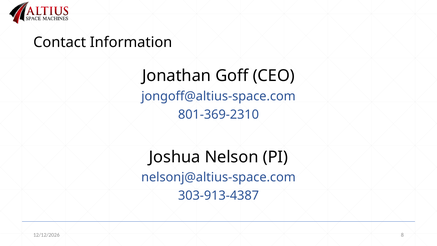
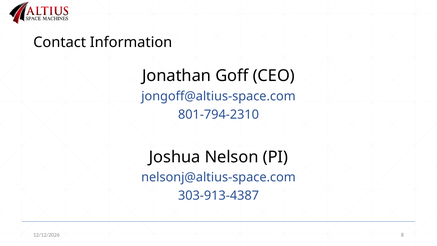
801-369-2310: 801-369-2310 -> 801-794-2310
